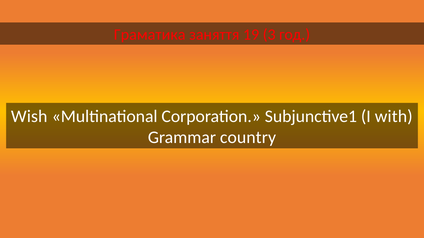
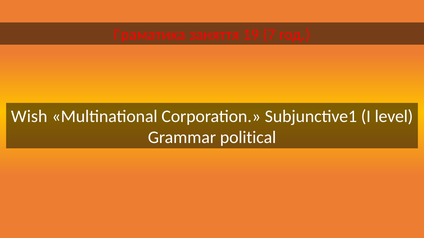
3: 3 -> 7
with: with -> level
country: country -> political
